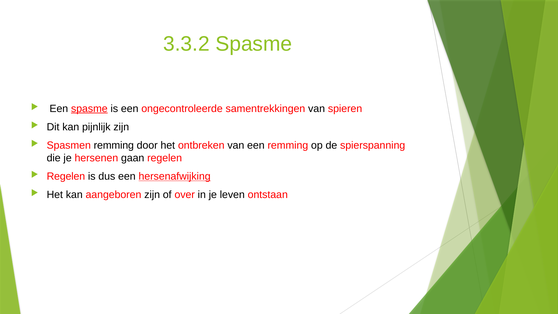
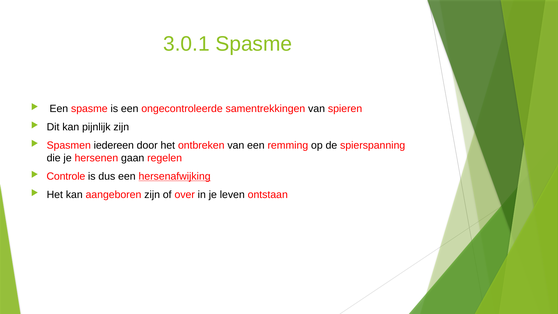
3.3.2: 3.3.2 -> 3.0.1
spasme at (89, 109) underline: present -> none
Spasmen remming: remming -> iedereen
Regelen at (66, 176): Regelen -> Controle
